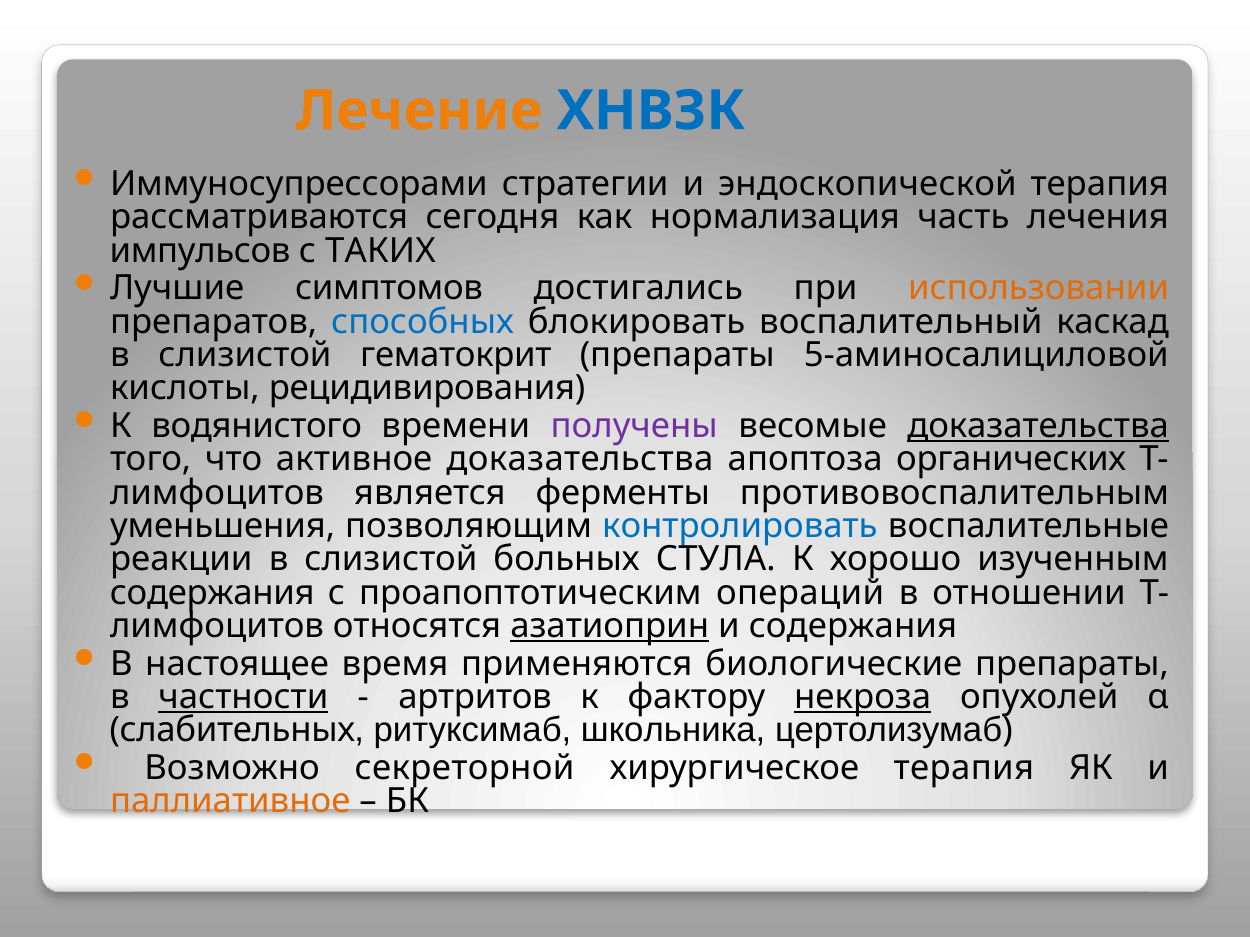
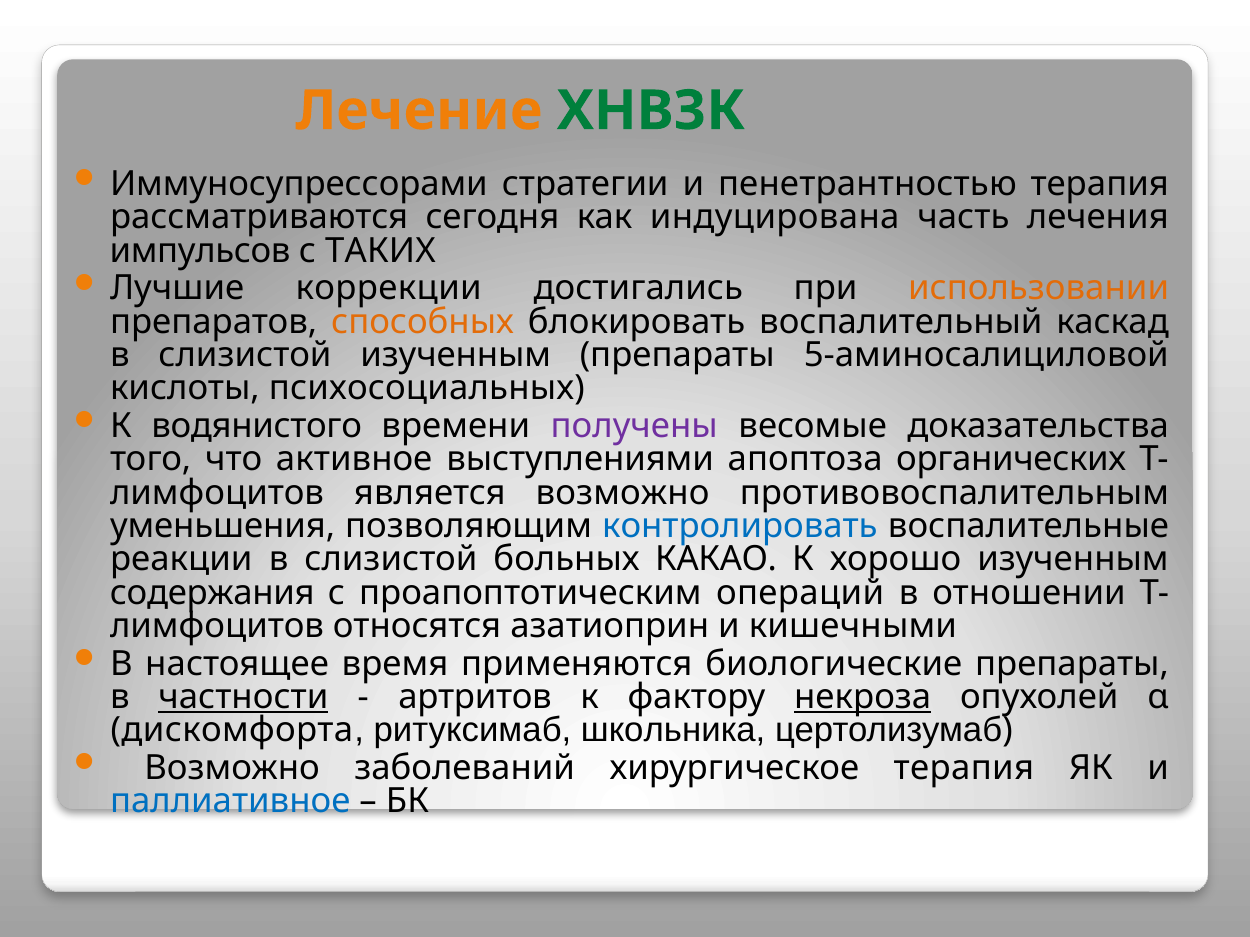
ХНВЗК colour: blue -> green
эндоскопической: эндоскопической -> пенетрантностью
нормализация: нормализация -> индуцирована
симптомов: симптомов -> коррекции
способных colour: blue -> orange
слизистой гематокрит: гематокрит -> изученным
рецидивирования: рецидивирования -> психосоциальных
доказательства at (1038, 426) underline: present -> none
активное доказательства: доказательства -> выступлениями
является ферменты: ферменты -> возможно
СТУЛА: СТУЛА -> КАКАО
азатиоприн underline: present -> none
и содержания: содержания -> кишечными
слабительных: слабительных -> дискомфорта
секреторной: секреторной -> заболеваний
паллиативное colour: orange -> blue
